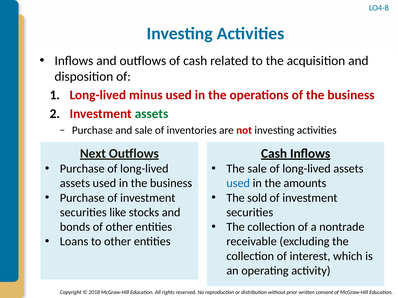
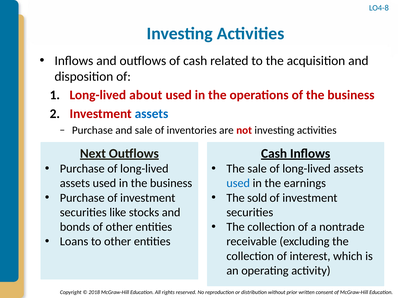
minus: minus -> about
assets at (151, 114) colour: green -> blue
amounts: amounts -> earnings
